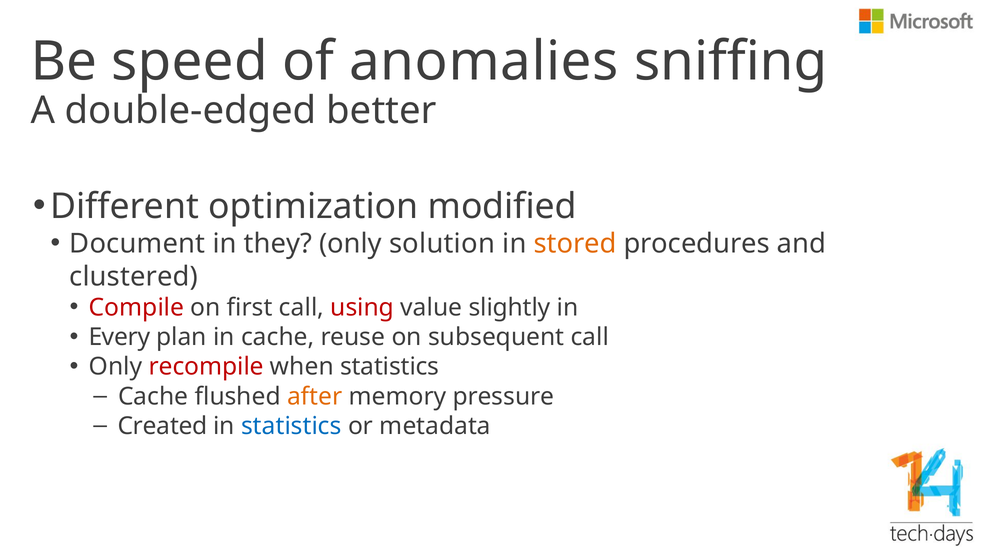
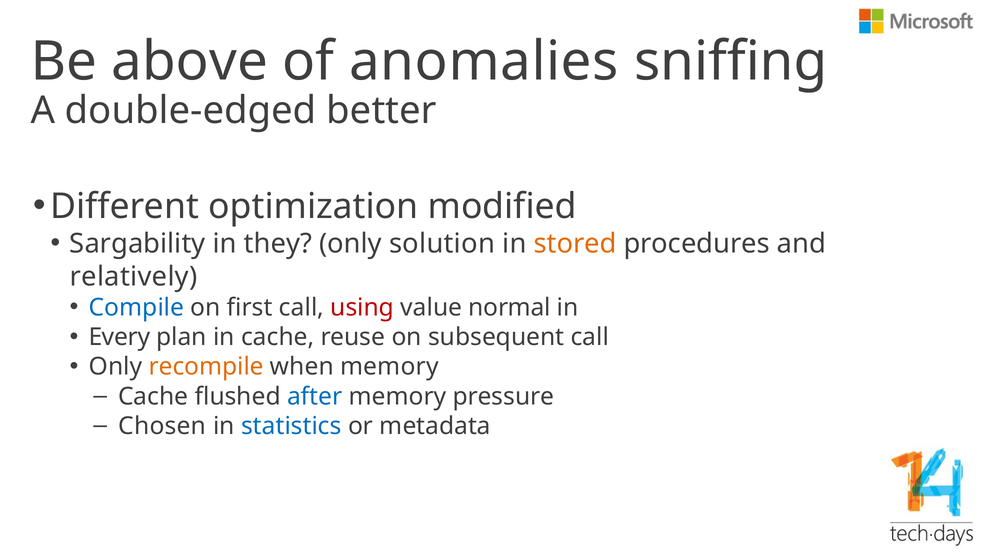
speed: speed -> above
Document: Document -> Sargability
clustered: clustered -> relatively
Compile colour: red -> blue
slightly: slightly -> normal
recompile colour: red -> orange
when statistics: statistics -> memory
after colour: orange -> blue
Created: Created -> Chosen
